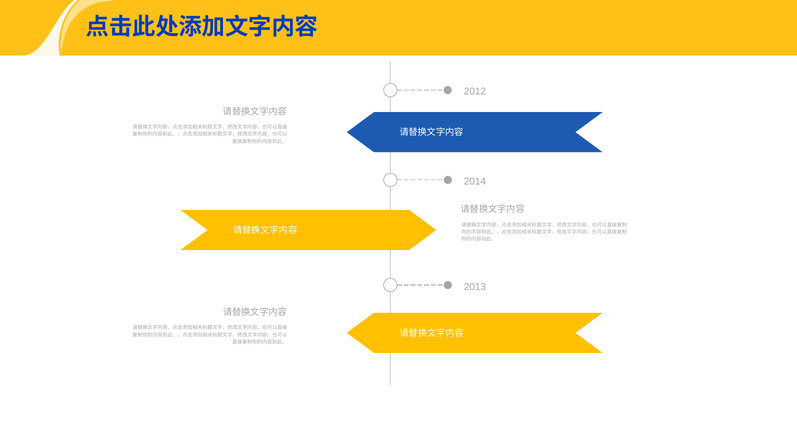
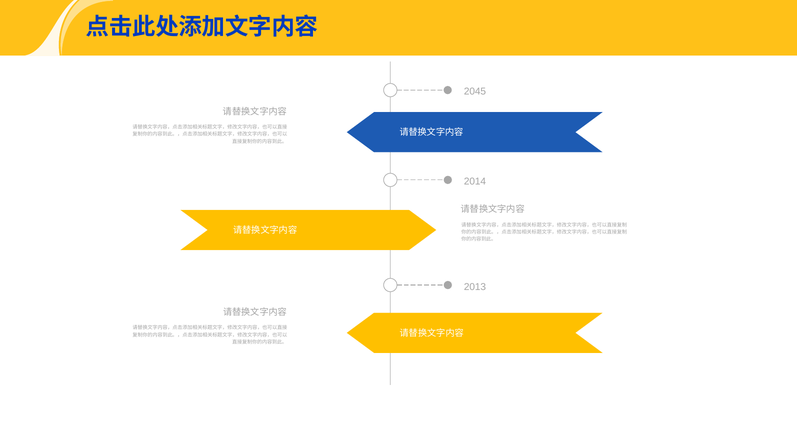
2012: 2012 -> 2045
